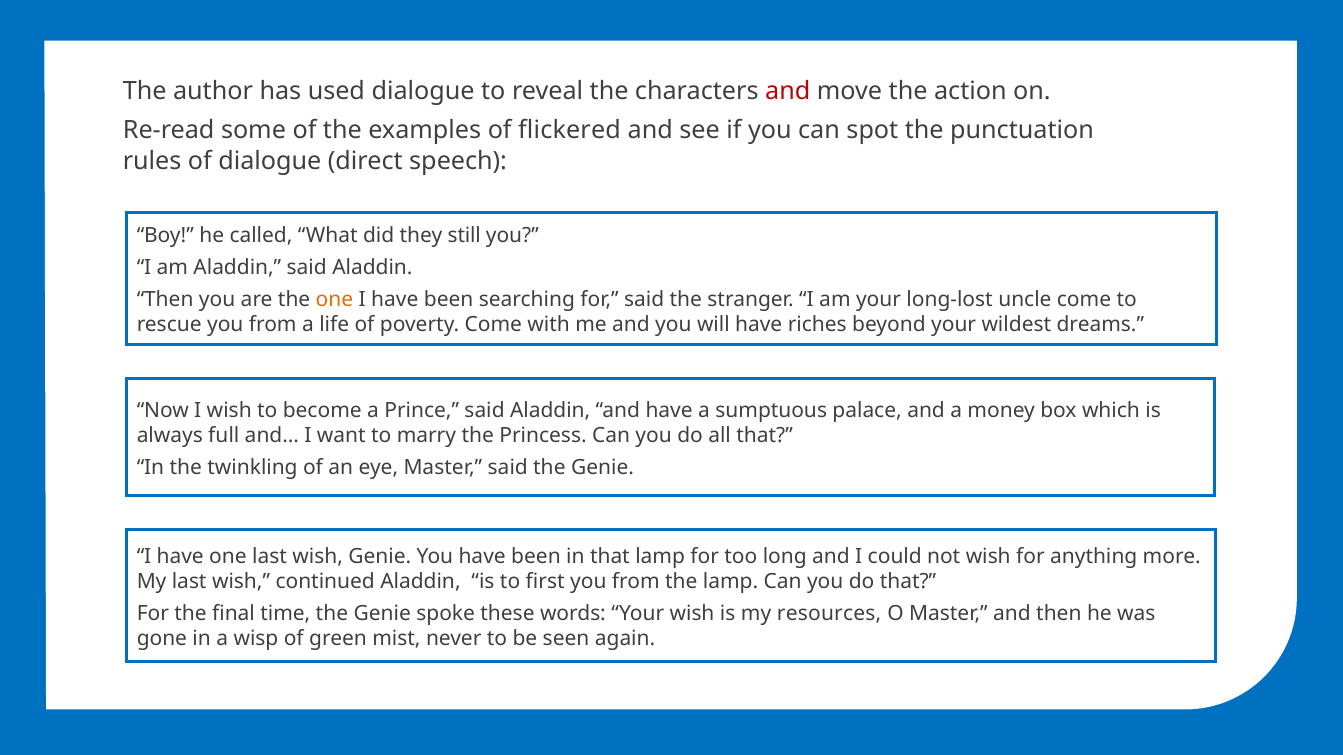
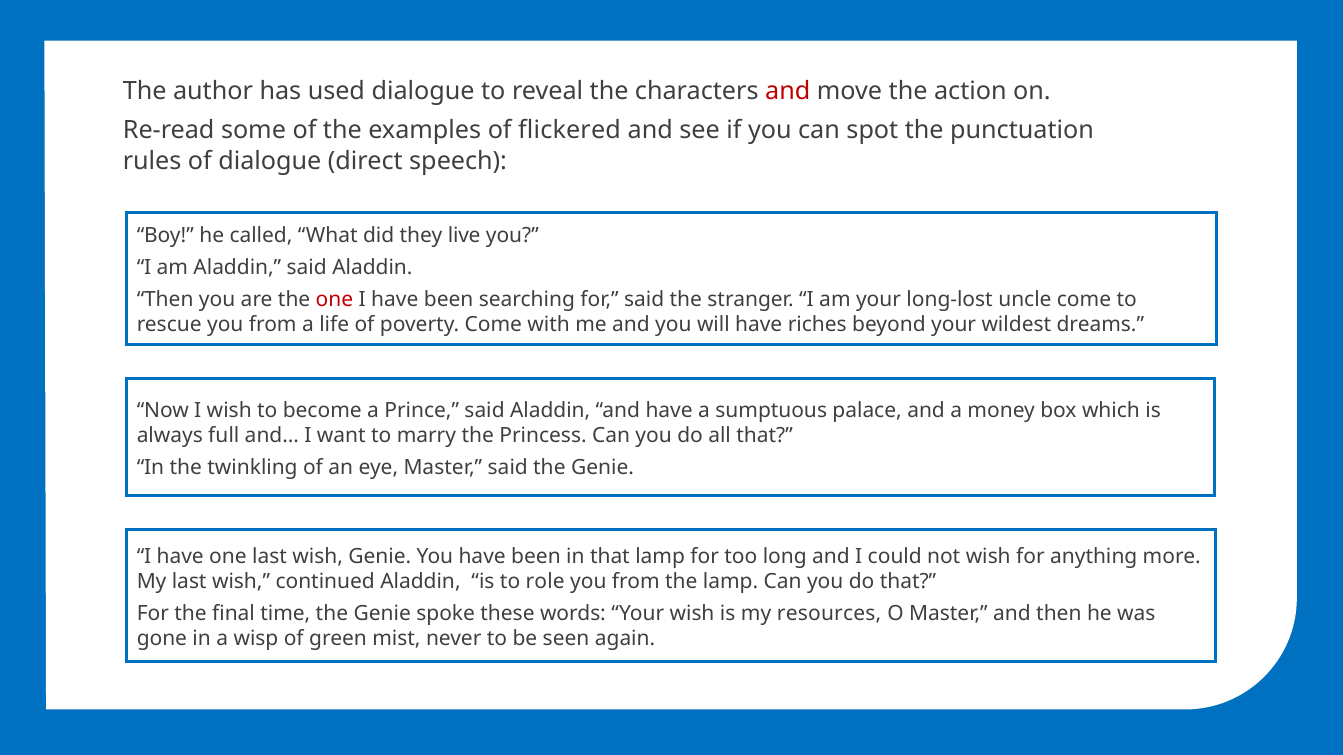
still: still -> live
one at (334, 300) colour: orange -> red
first: first -> role
